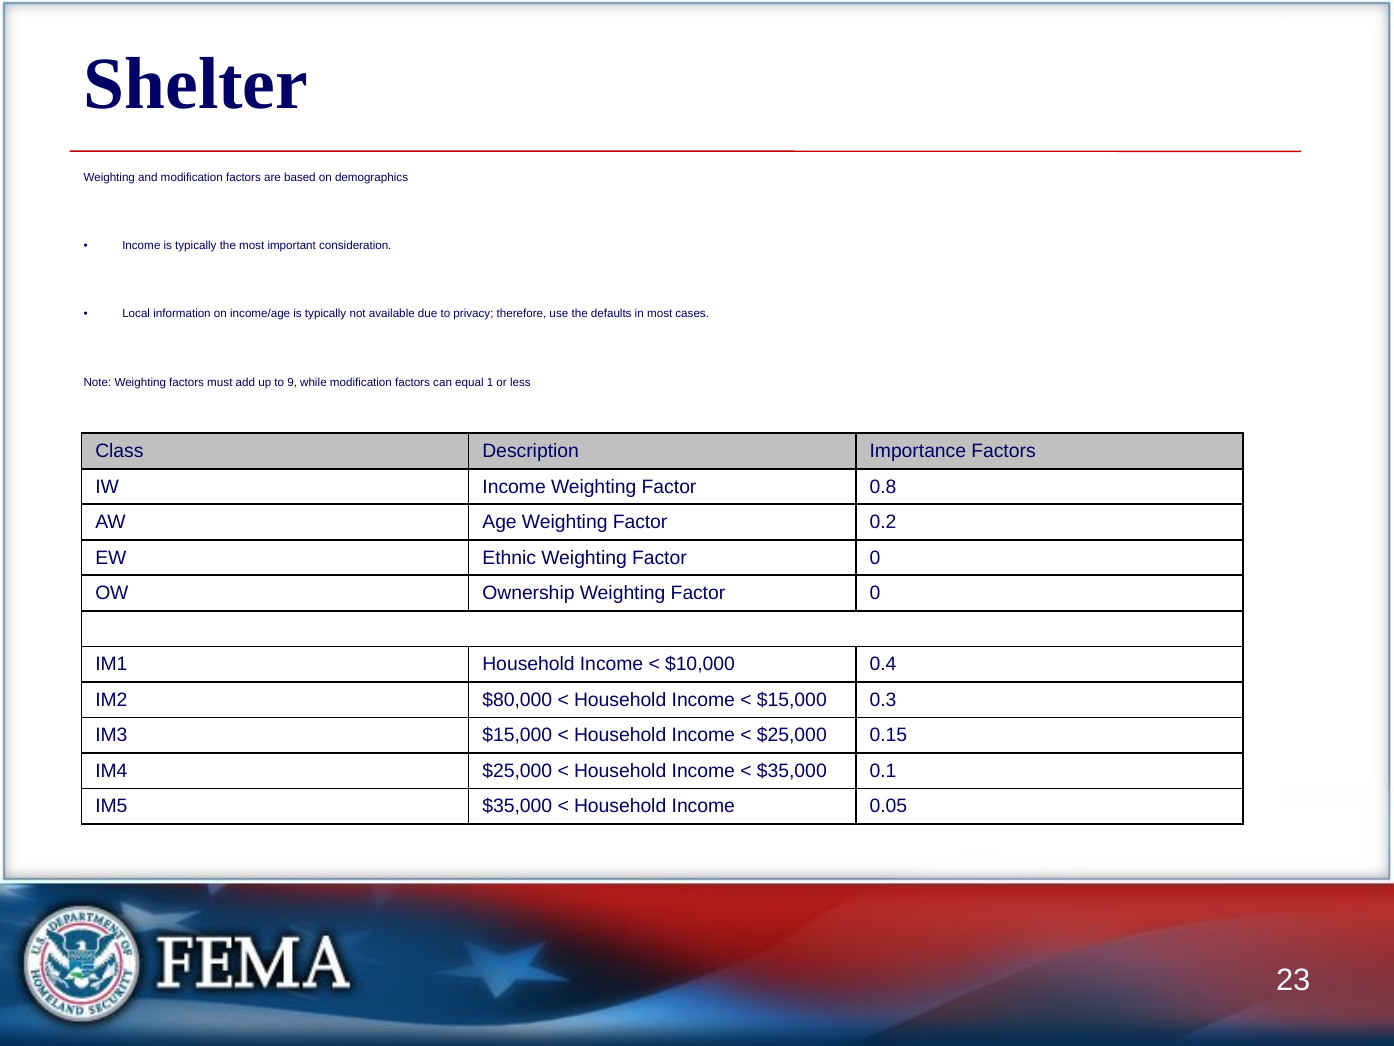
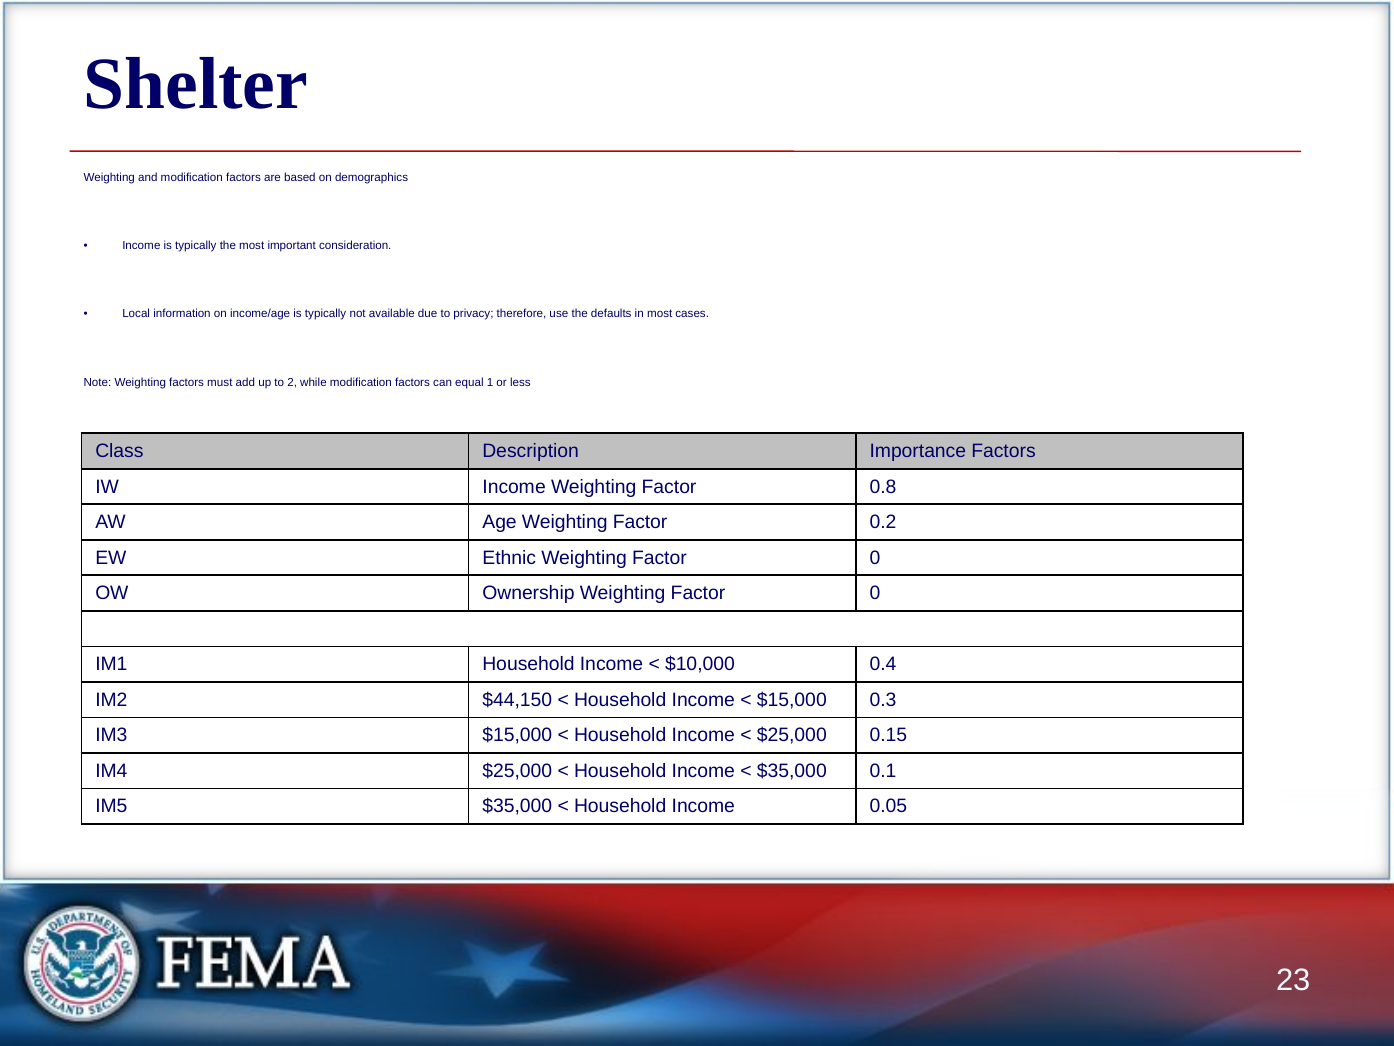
9: 9 -> 2
$80,000: $80,000 -> $44,150
